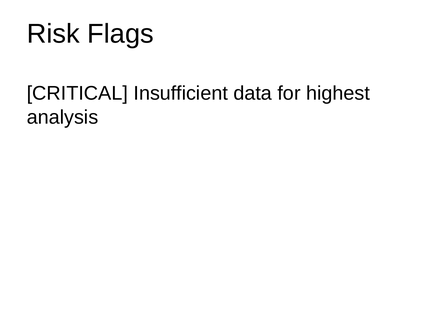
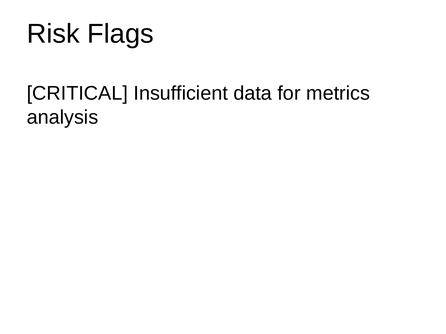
highest: highest -> metrics
